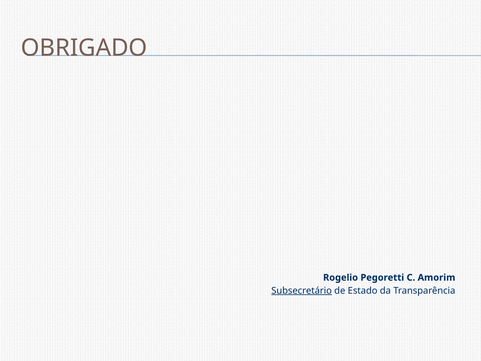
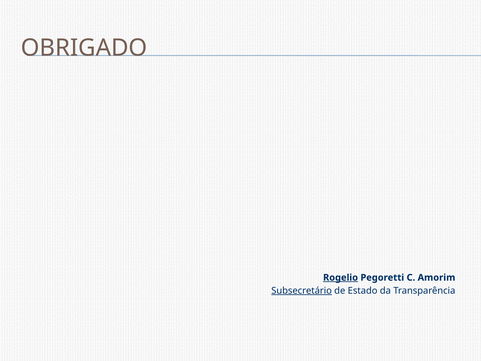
Rogelio underline: none -> present
